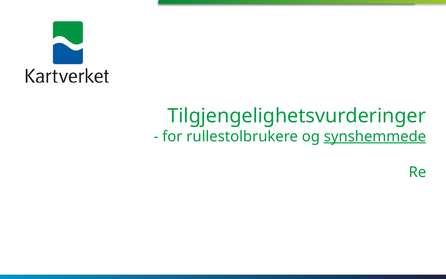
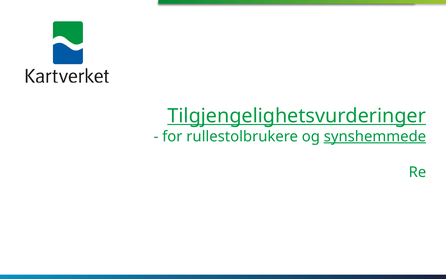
Tilgjengelighetsvurderinger underline: none -> present
